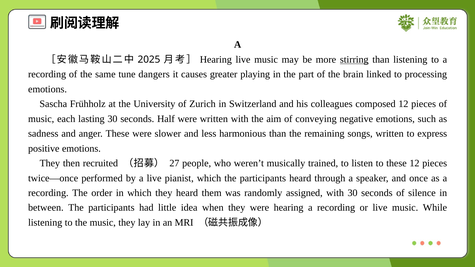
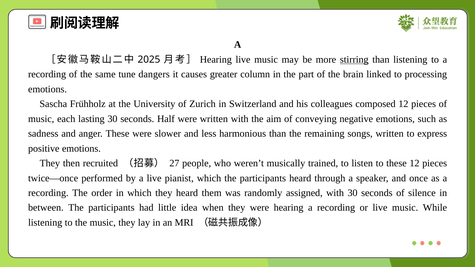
playing: playing -> column
